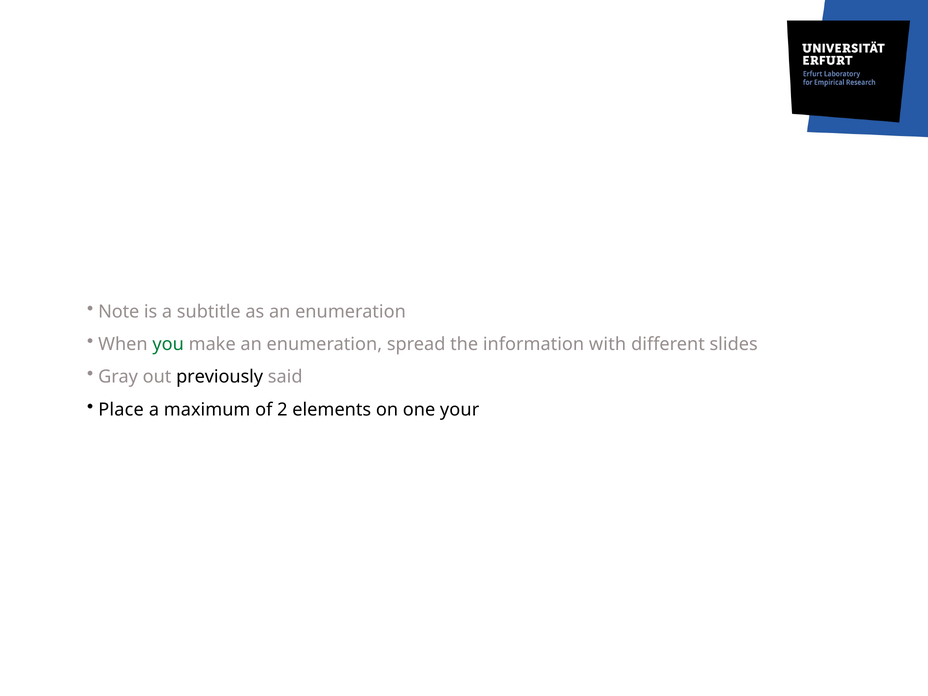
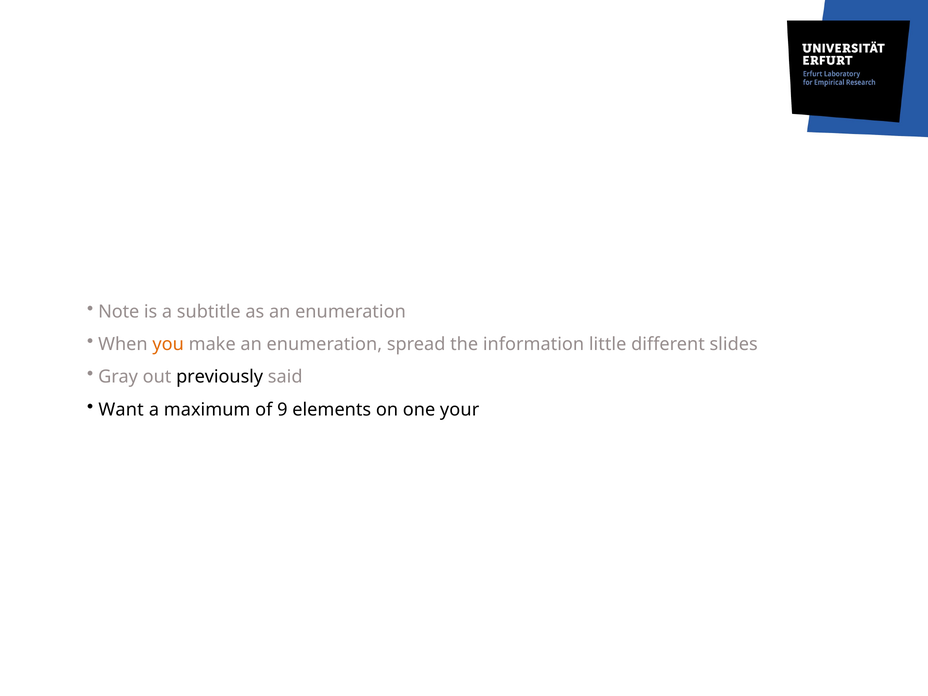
you colour: green -> orange
with: with -> little
Place: Place -> Want
2: 2 -> 9
